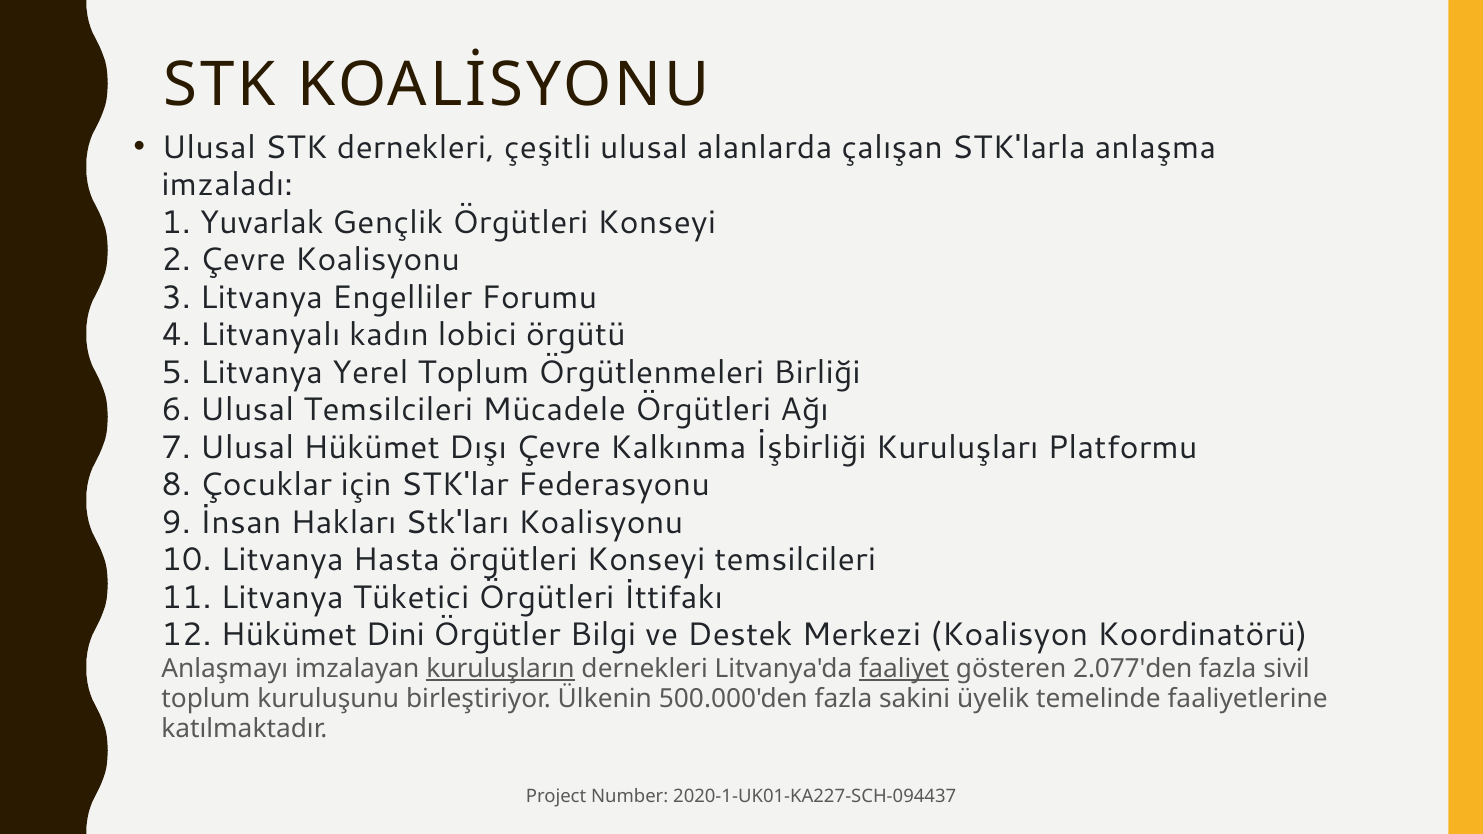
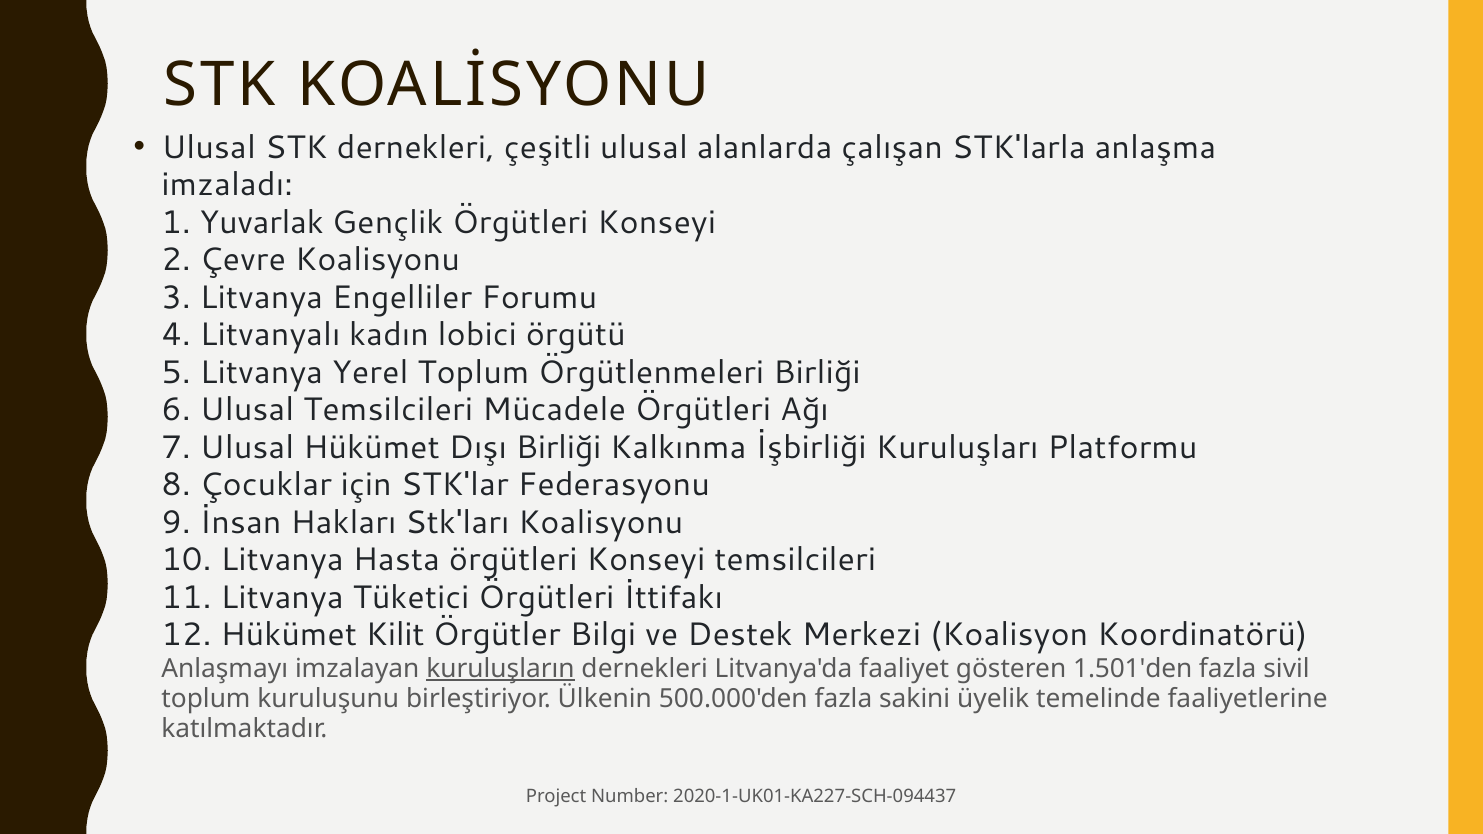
Dışı Çevre: Çevre -> Birliği
Dini: Dini -> Kilit
faaliyet underline: present -> none
2.077'den: 2.077'den -> 1.501'den
